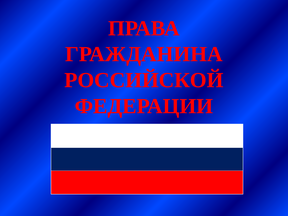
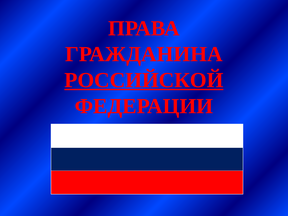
РОССИЙСКОЙ underline: none -> present
